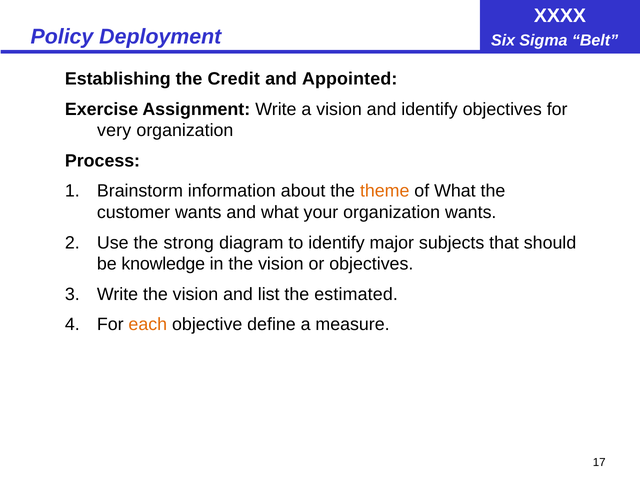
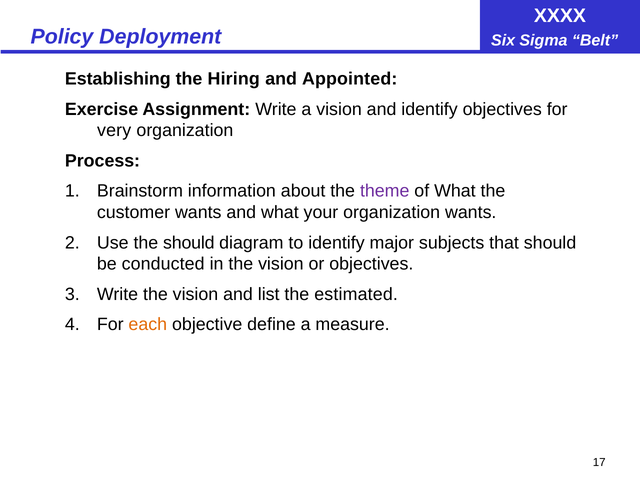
Credit: Credit -> Hiring
theme colour: orange -> purple
the strong: strong -> should
knowledge: knowledge -> conducted
